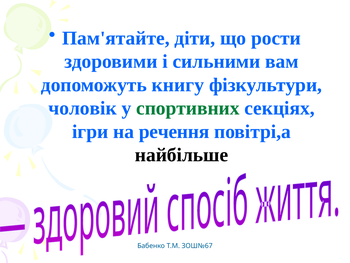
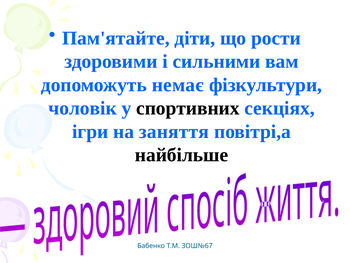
книгу: книгу -> немає
спортивних colour: green -> black
речення: речення -> заняття
